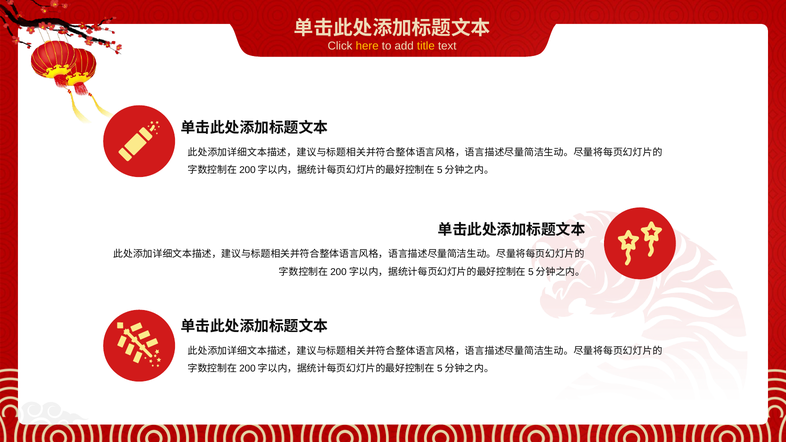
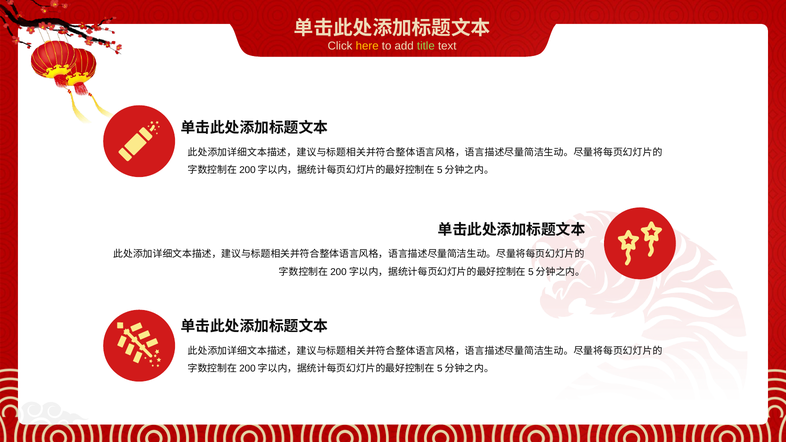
title colour: yellow -> light green
